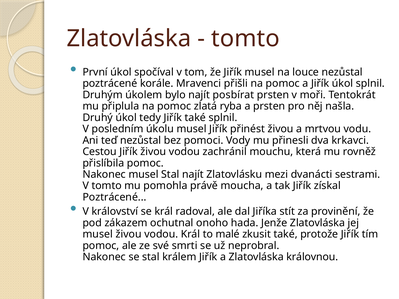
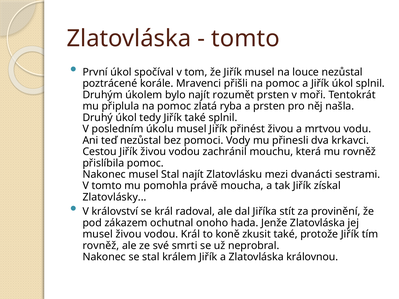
posbírat: posbírat -> rozumět
Poztrácené at (115, 197): Poztrácené -> Zlatovlásky
malé: malé -> koně
pomoc at (101, 246): pomoc -> rovněž
